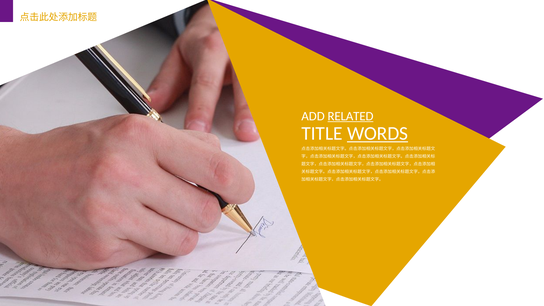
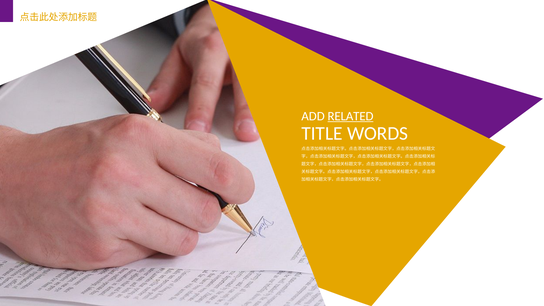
WORDS underline: present -> none
